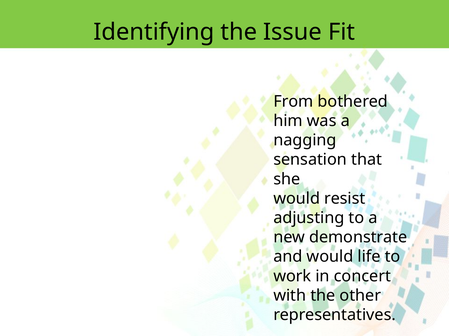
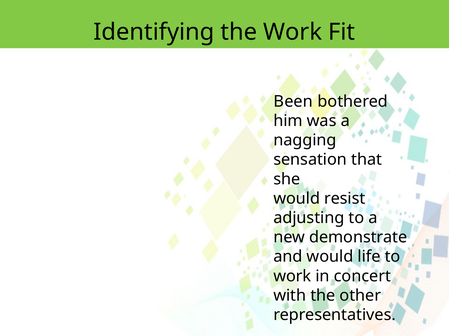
the Issue: Issue -> Work
From: From -> Been
